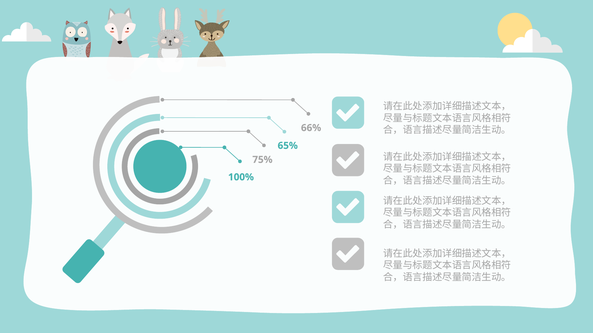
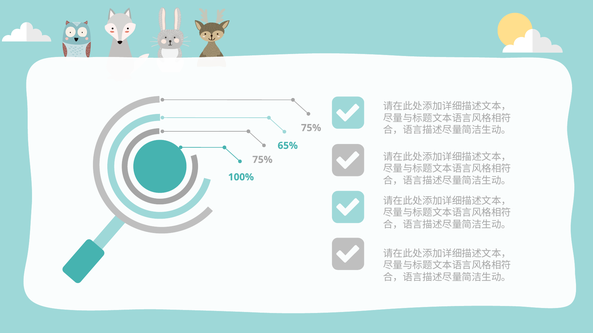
66% at (311, 128): 66% -> 75%
